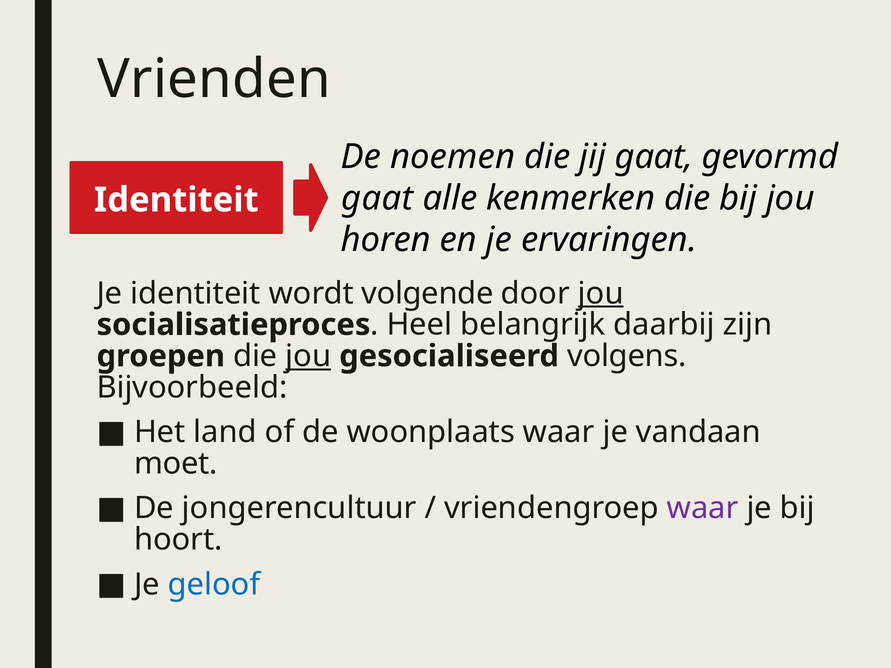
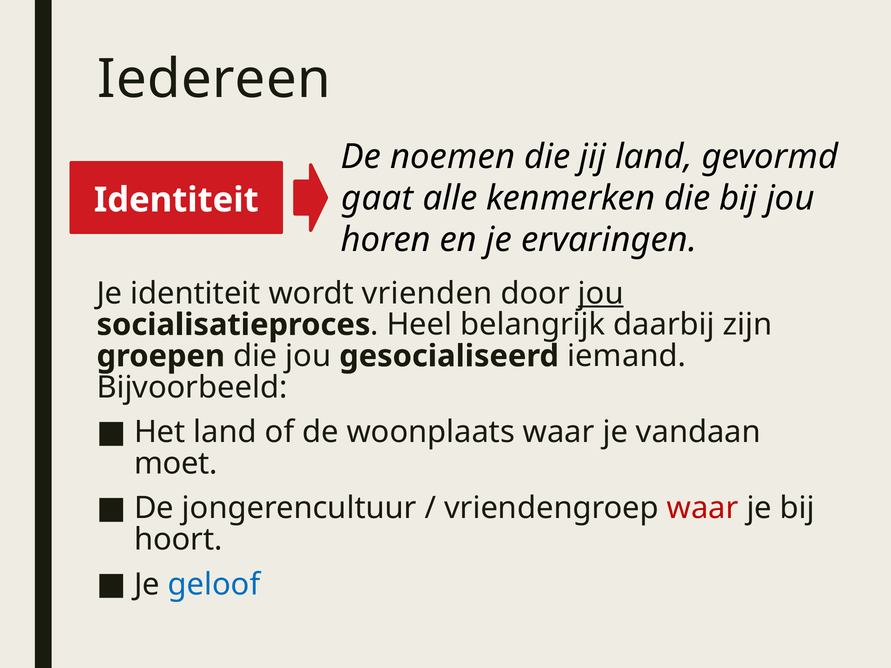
Vrienden: Vrienden -> Iedereen
jij gaat: gaat -> land
volgende: volgende -> vrienden
jou at (308, 356) underline: present -> none
volgens: volgens -> iemand
waar at (703, 508) colour: purple -> red
